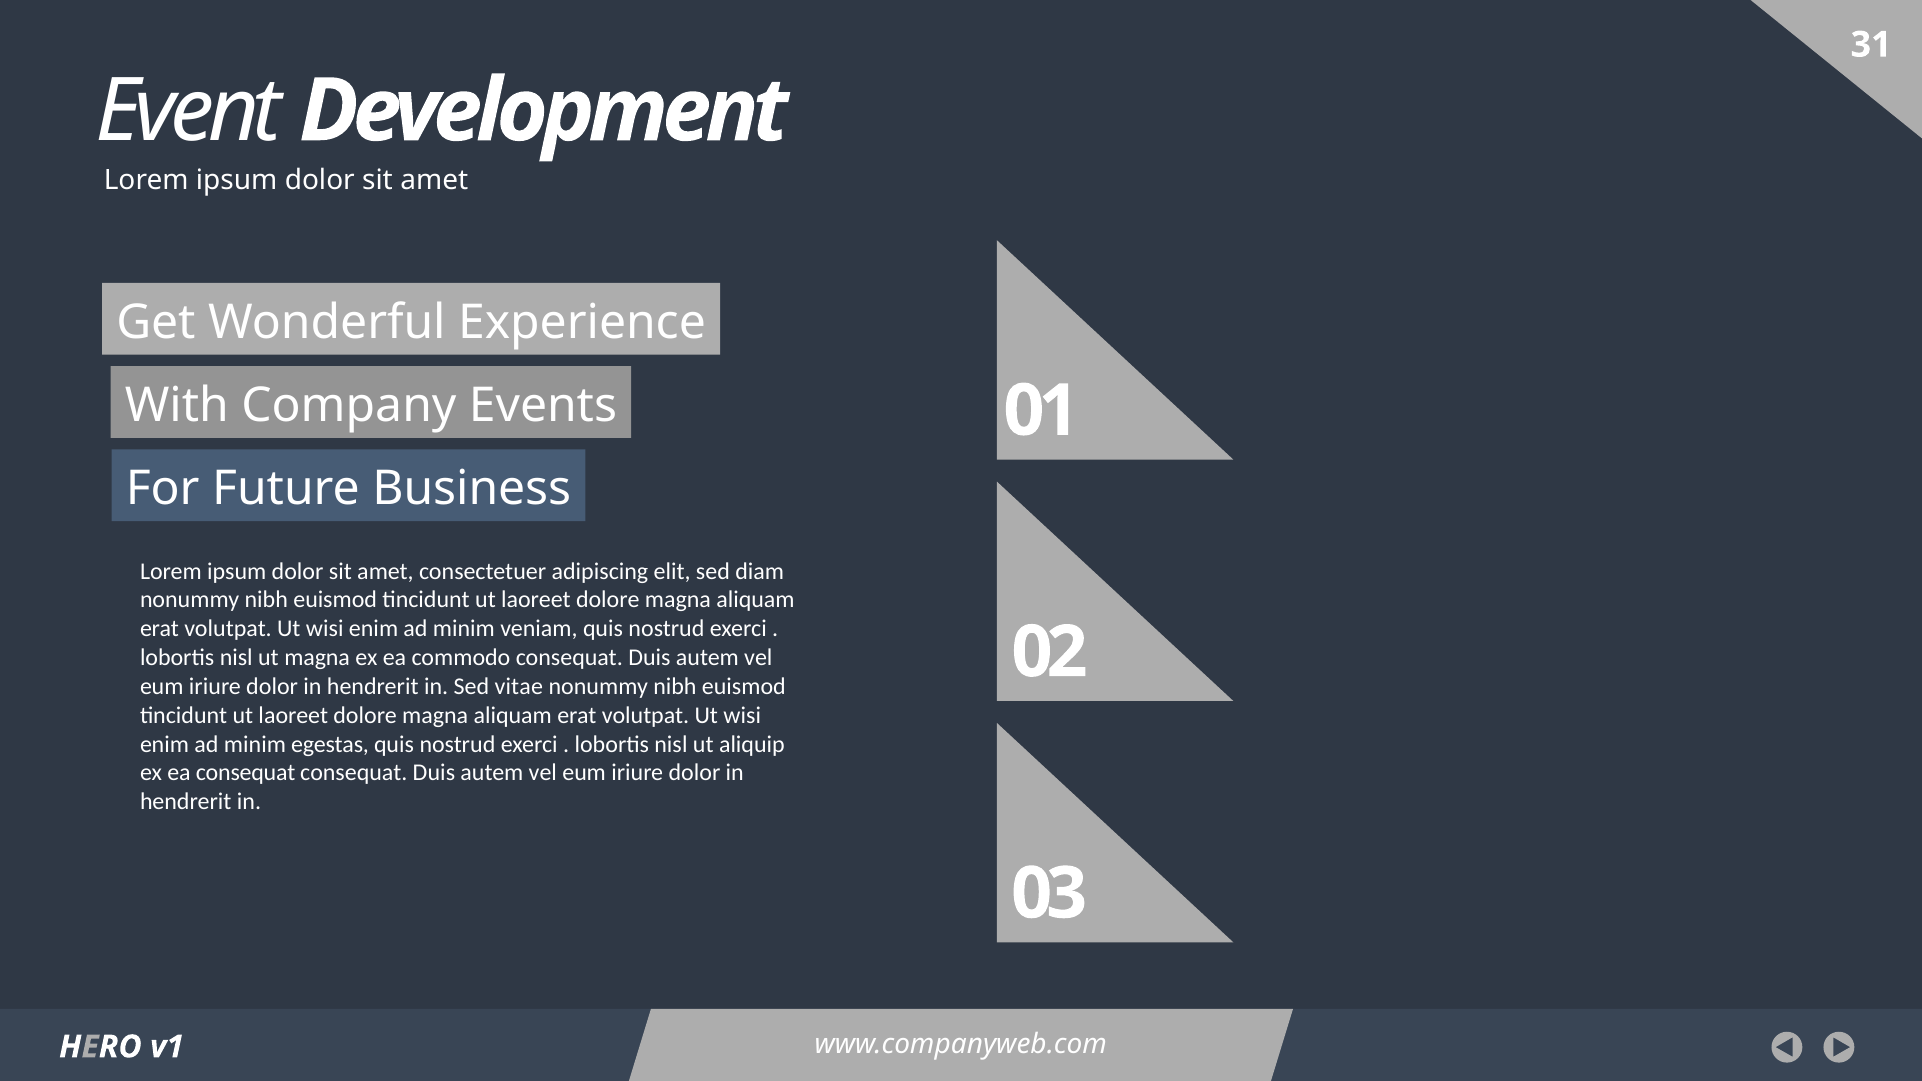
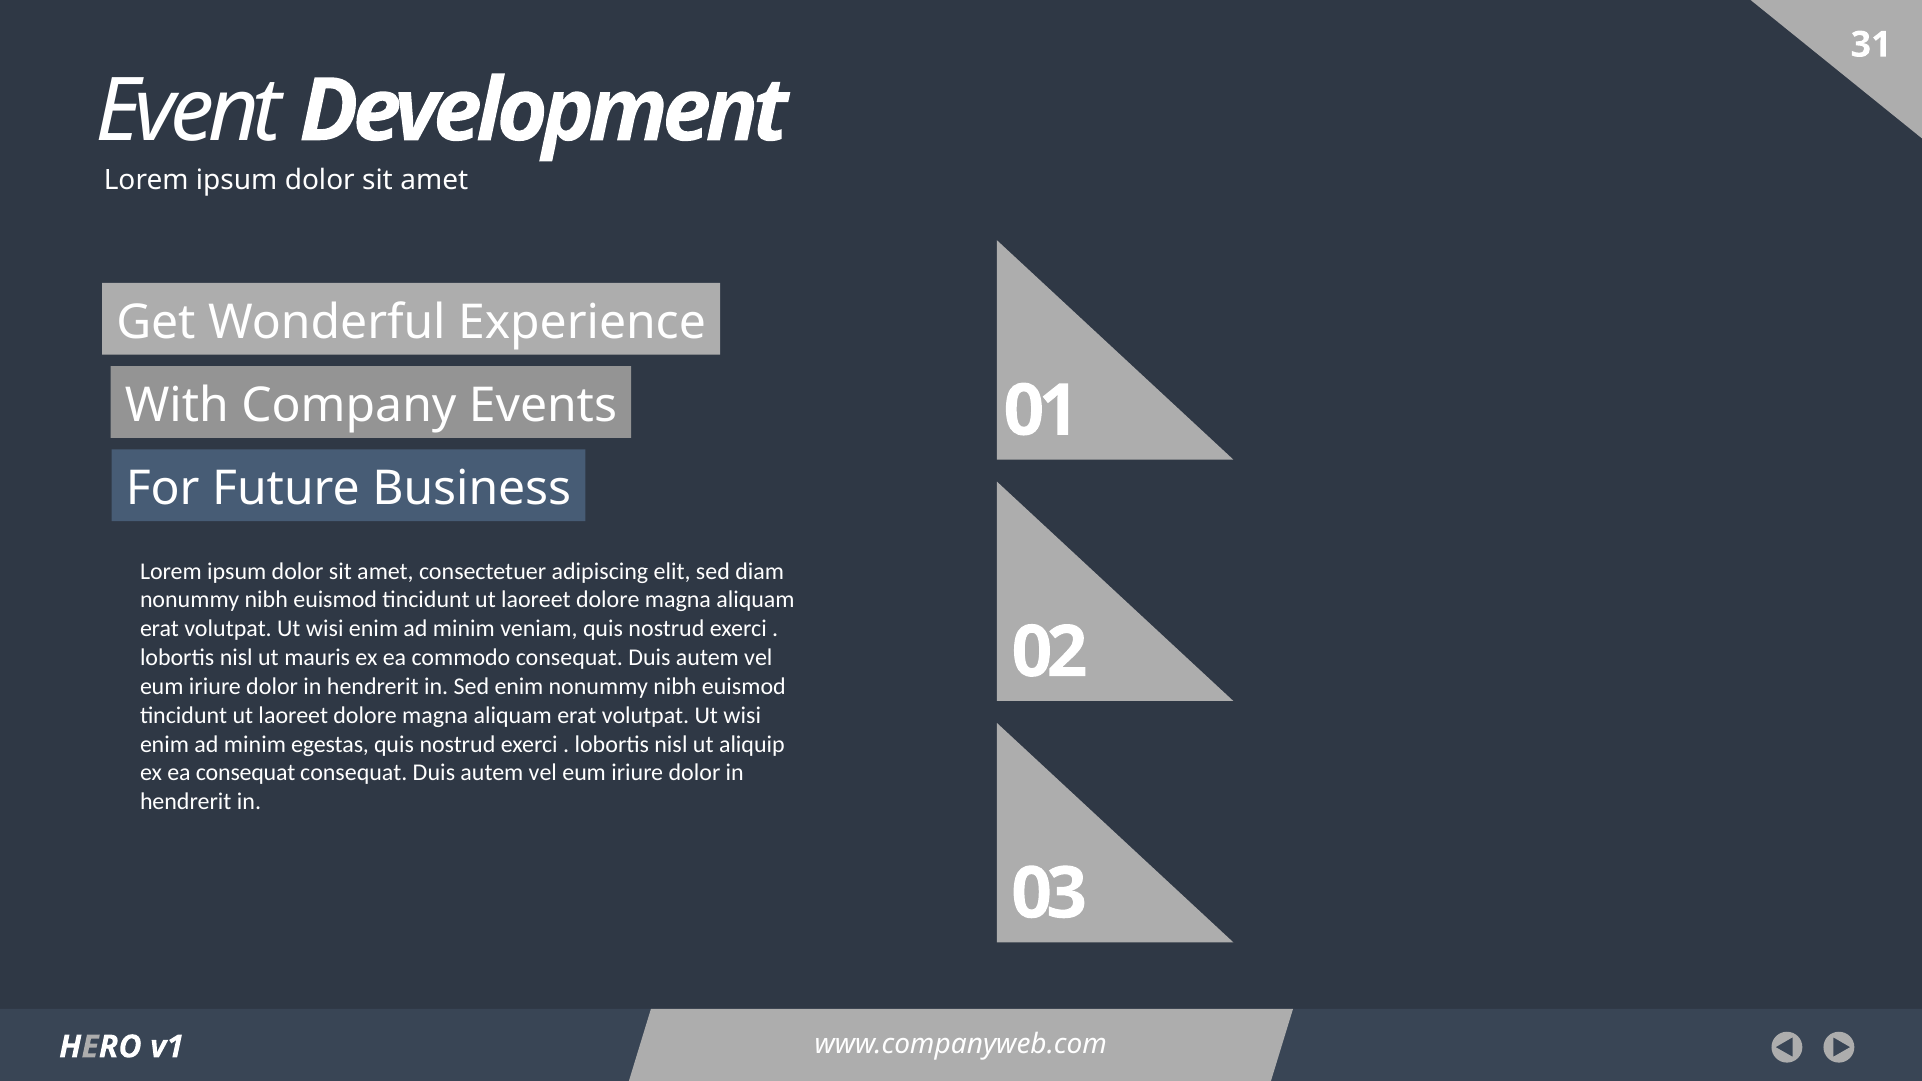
ut magna: magna -> mauris
Sed vitae: vitae -> enim
